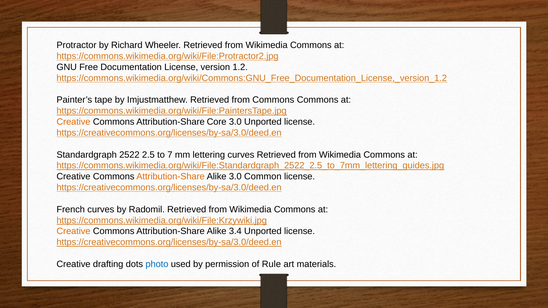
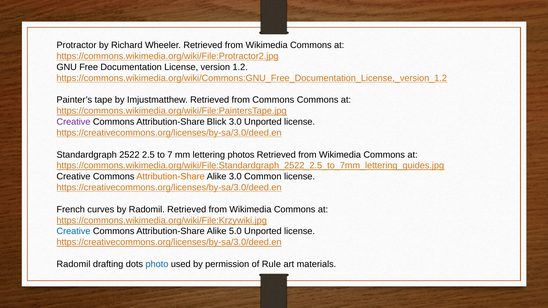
Creative at (74, 122) colour: orange -> purple
Core: Core -> Blick
lettering curves: curves -> photos
Creative at (74, 231) colour: orange -> blue
3.4: 3.4 -> 5.0
Creative at (74, 264): Creative -> Radomil
